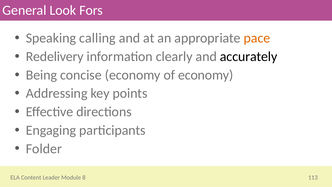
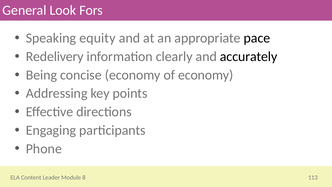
calling: calling -> equity
pace colour: orange -> black
Folder: Folder -> Phone
